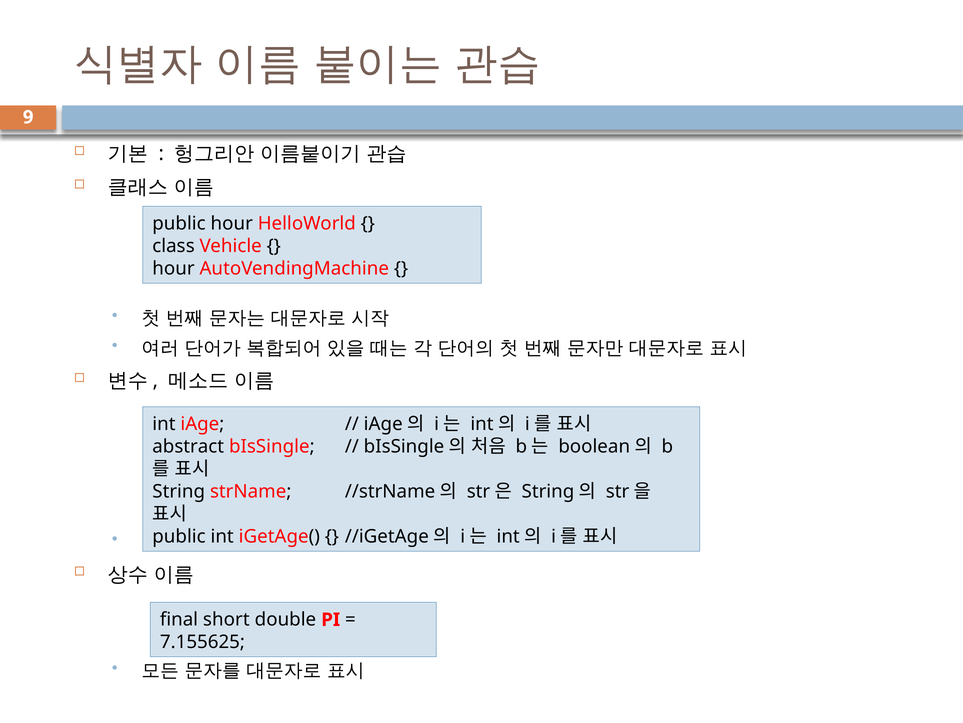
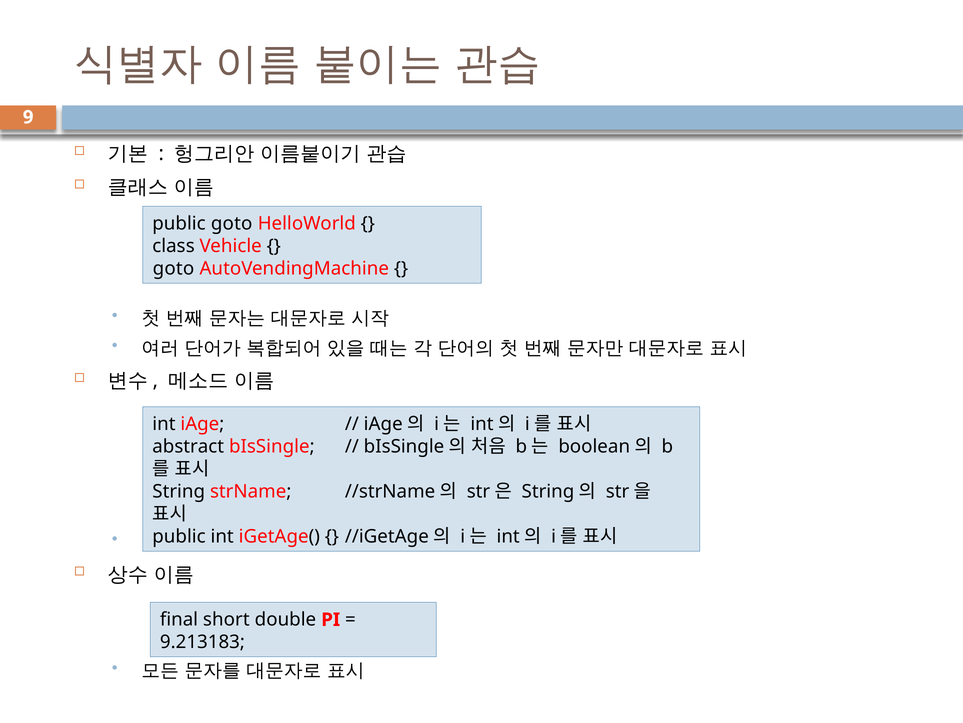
public hour: hour -> goto
hour at (174, 268): hour -> goto
7.155625: 7.155625 -> 9.213183
